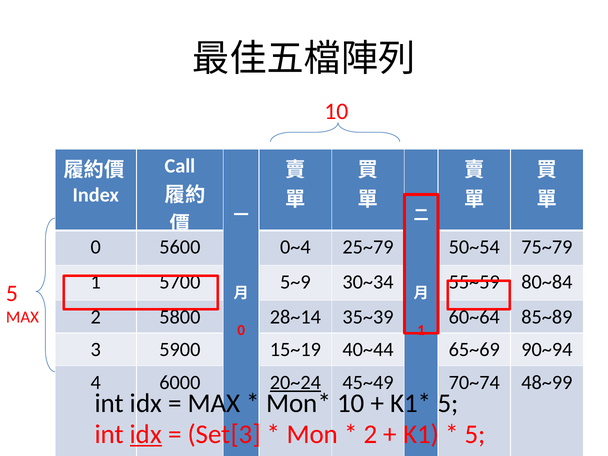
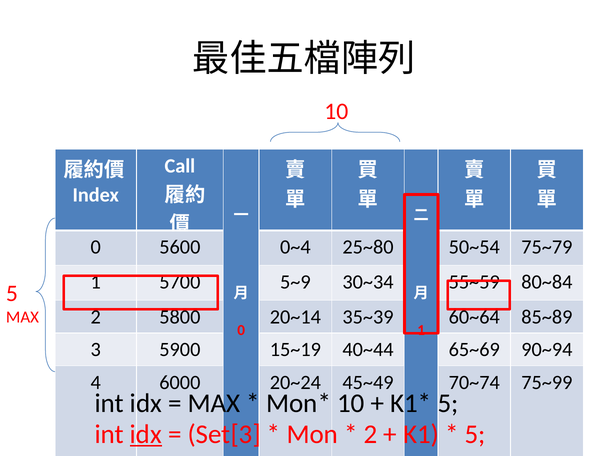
25~79: 25~79 -> 25~80
28~14: 28~14 -> 20~14
20~24 underline: present -> none
48~99: 48~99 -> 75~99
